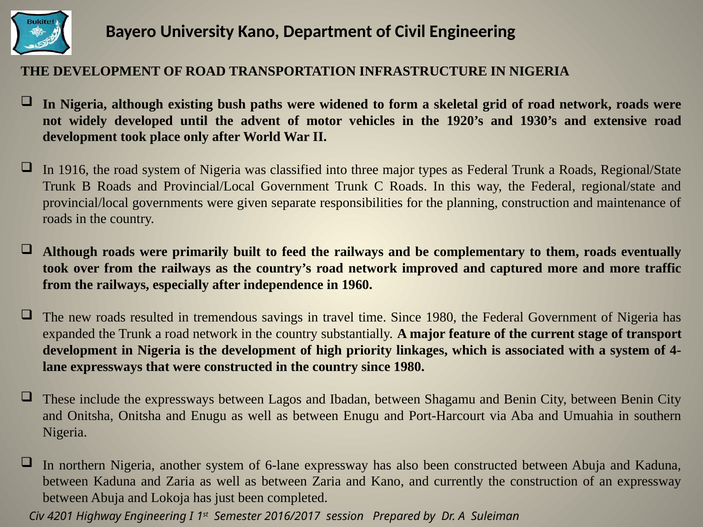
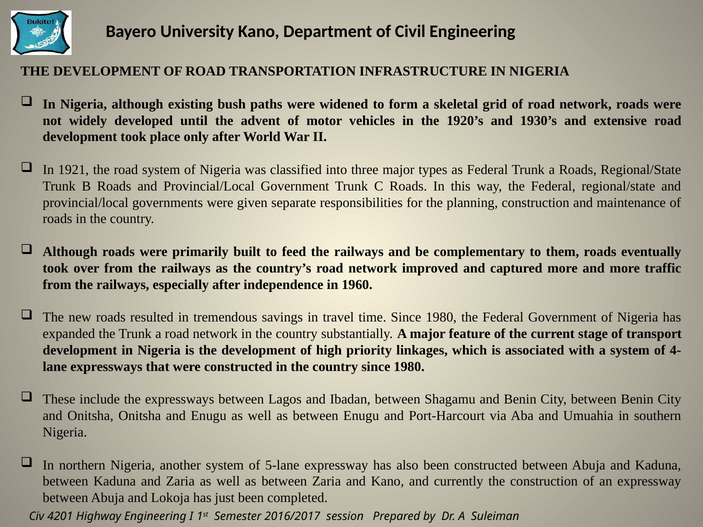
1916: 1916 -> 1921
6-lane: 6-lane -> 5-lane
